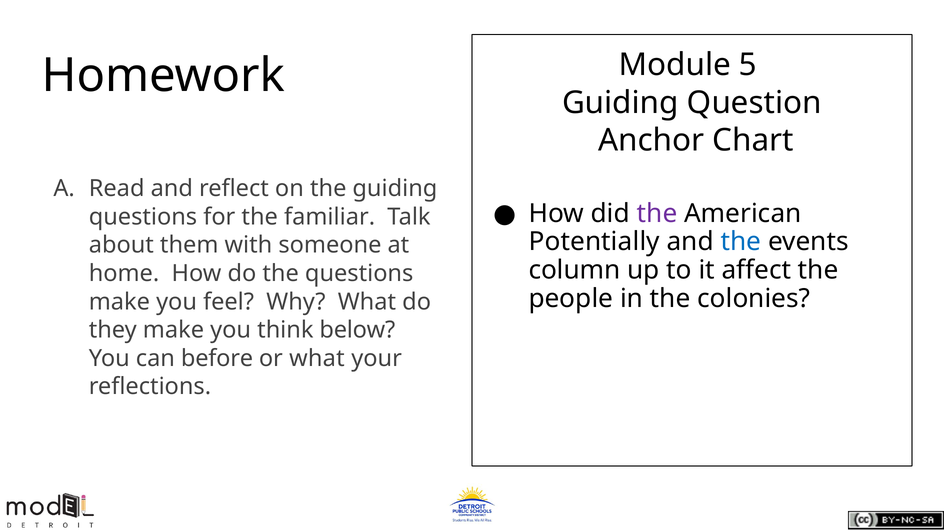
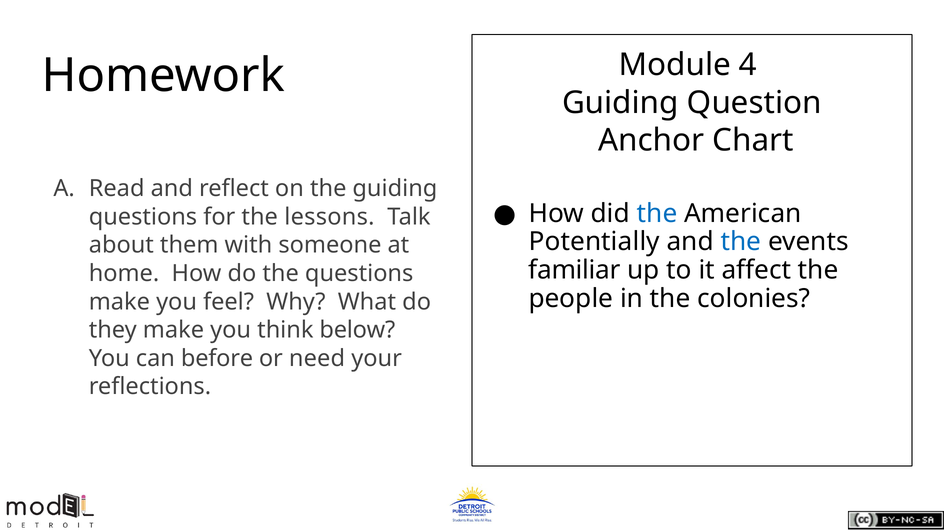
5: 5 -> 4
the at (657, 213) colour: purple -> blue
familiar: familiar -> lessons
column: column -> familiar
or what: what -> need
